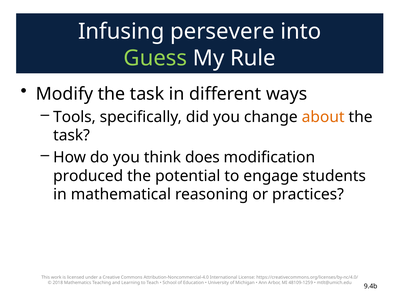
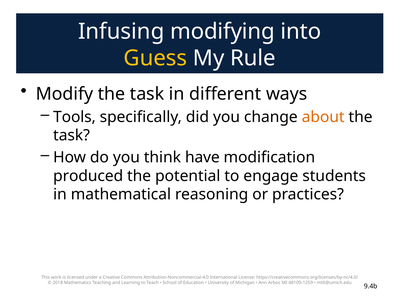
persevere: persevere -> modifying
Guess colour: light green -> yellow
does: does -> have
